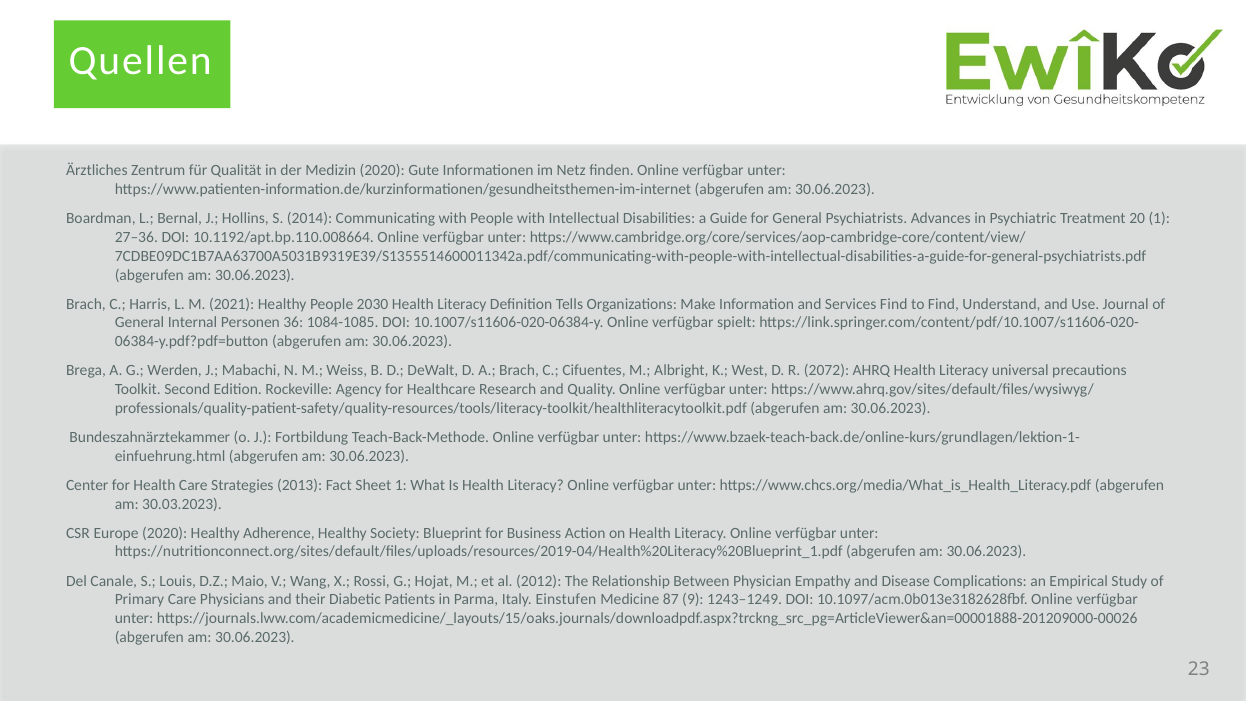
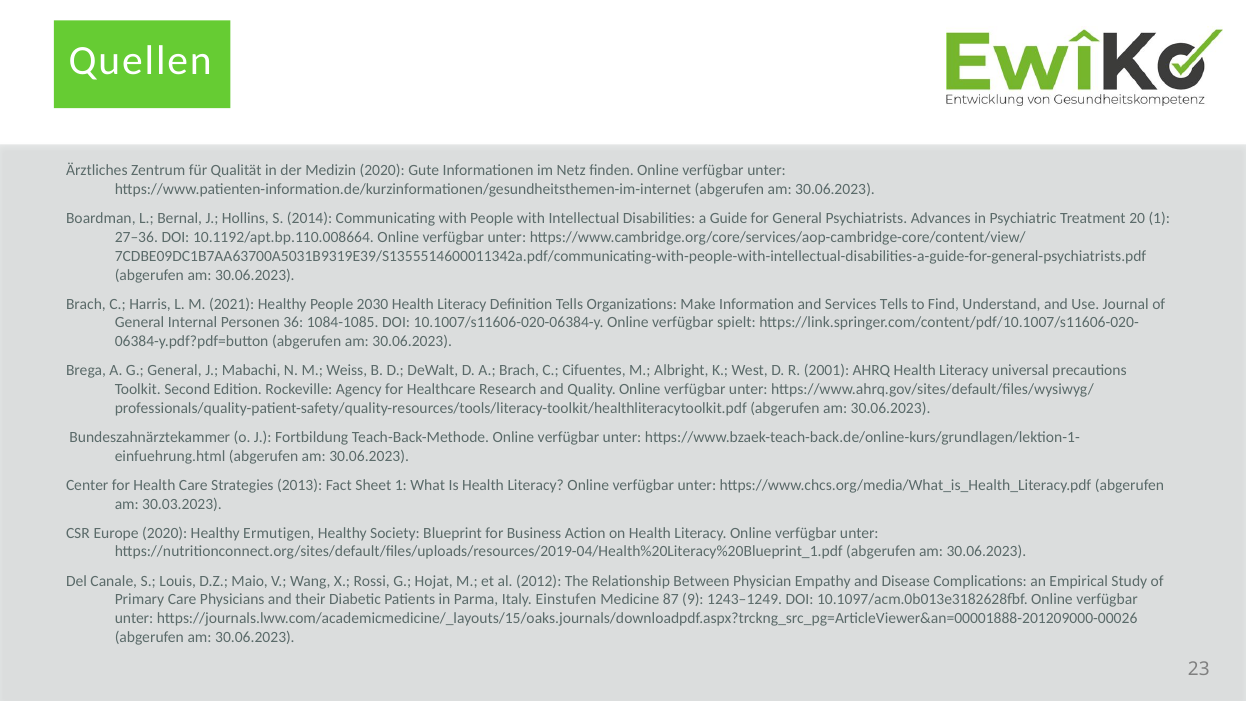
Services Find: Find -> Tells
G Werden: Werden -> General
2072: 2072 -> 2001
Adherence: Adherence -> Ermutigen
